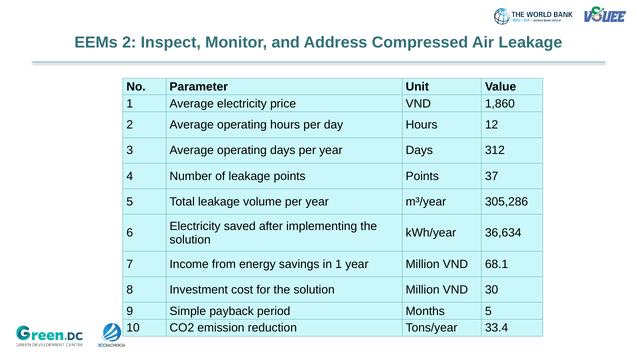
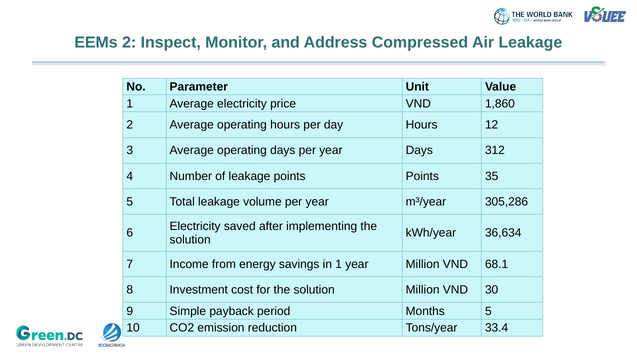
37: 37 -> 35
